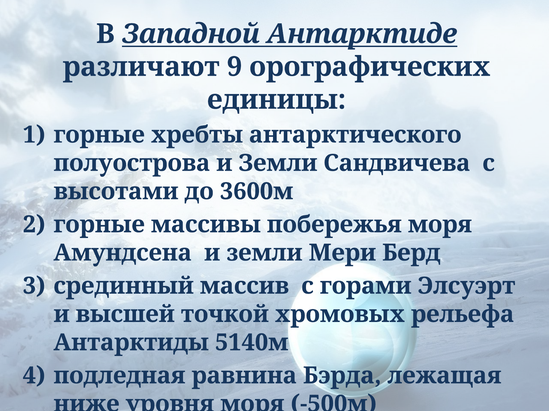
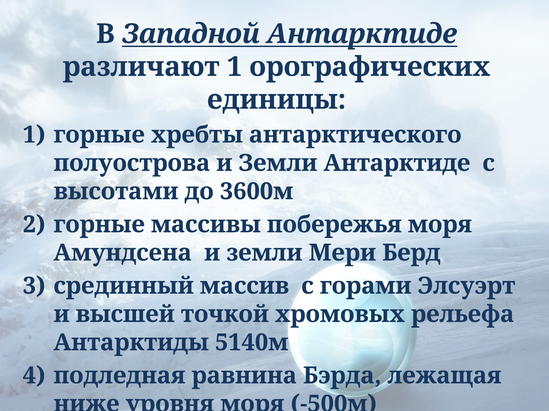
различают 9: 9 -> 1
Земли Сандвичева: Сандвичева -> Антарктиде
